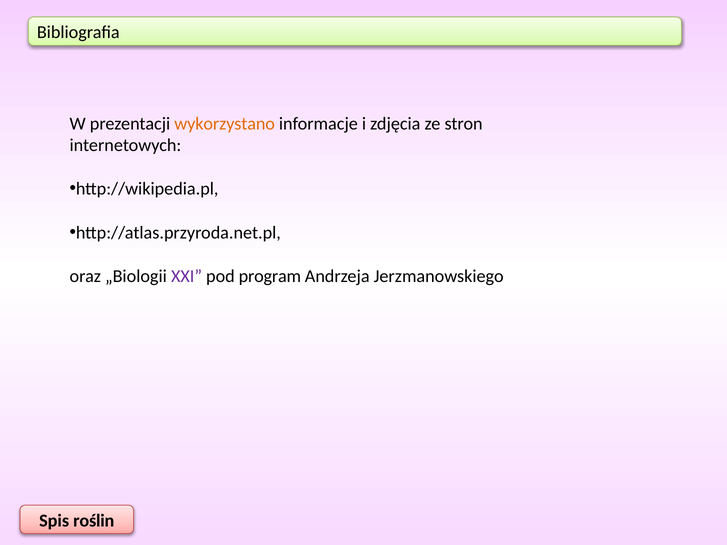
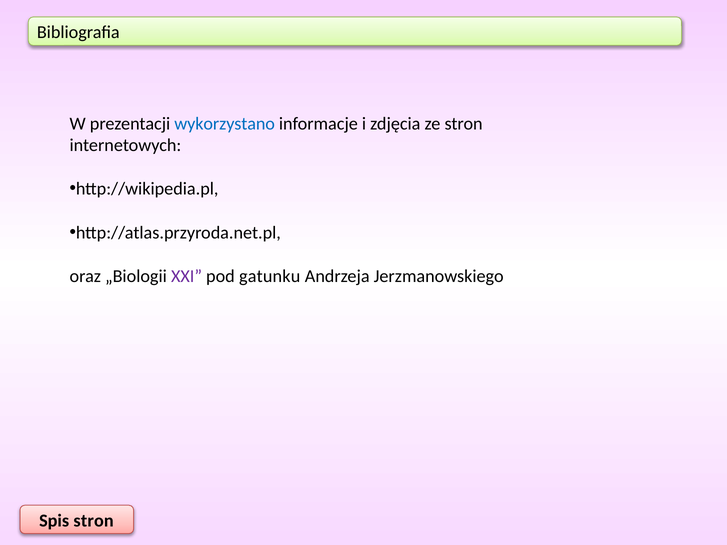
wykorzystano colour: orange -> blue
program: program -> gatunku
Spis roślin: roślin -> stron
